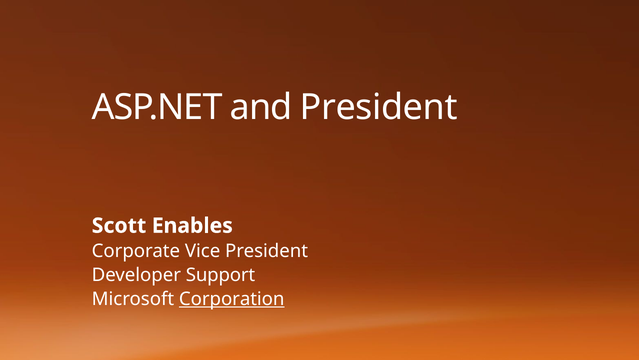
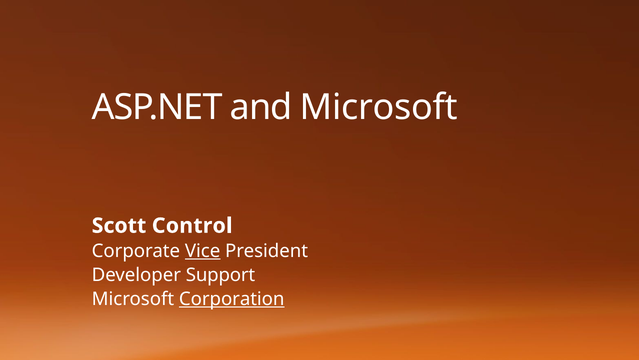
and President: President -> Microsoft
Enables: Enables -> Control
Vice underline: none -> present
